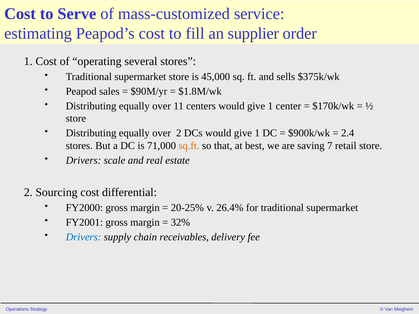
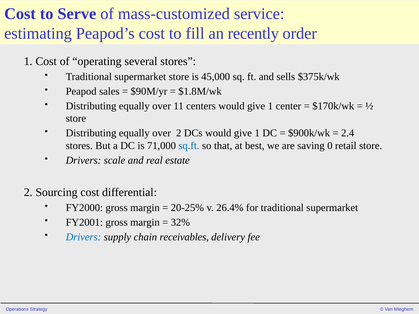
supplier: supplier -> recently
sq.ft colour: orange -> blue
7: 7 -> 0
